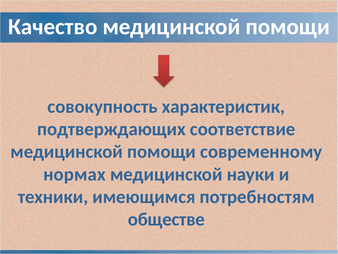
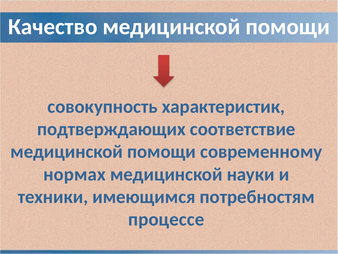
обществе: обществе -> процессе
